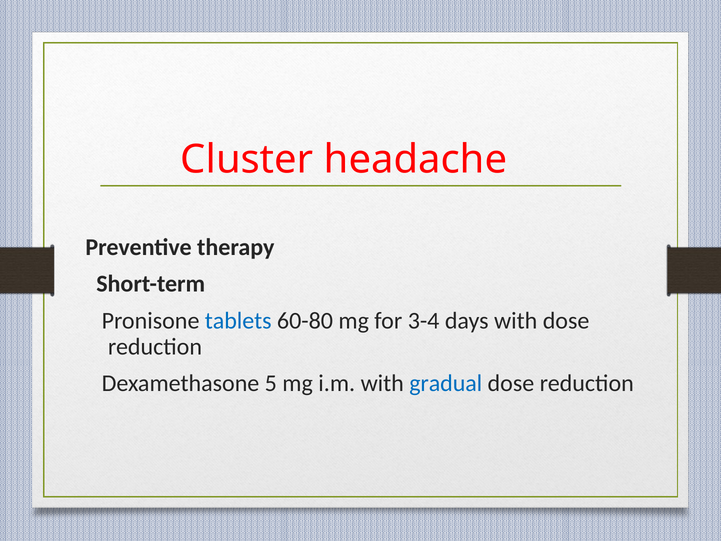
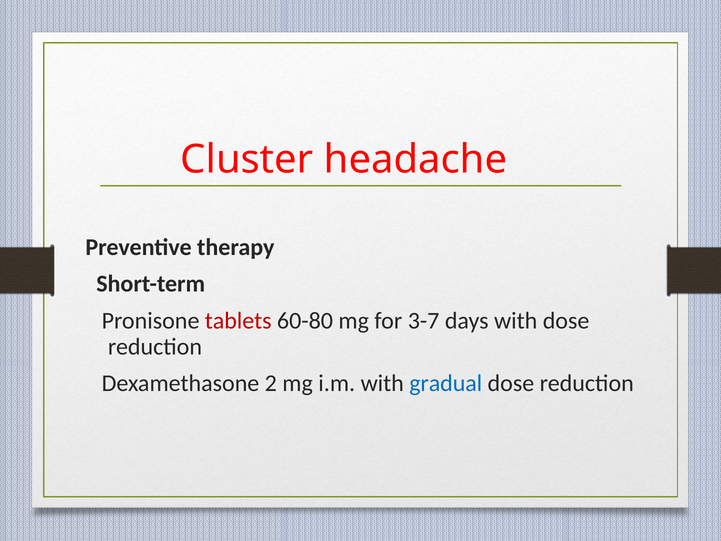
tablets colour: blue -> red
3-4: 3-4 -> 3-7
5: 5 -> 2
